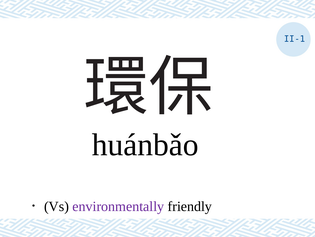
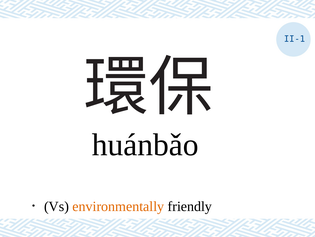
environmentally colour: purple -> orange
